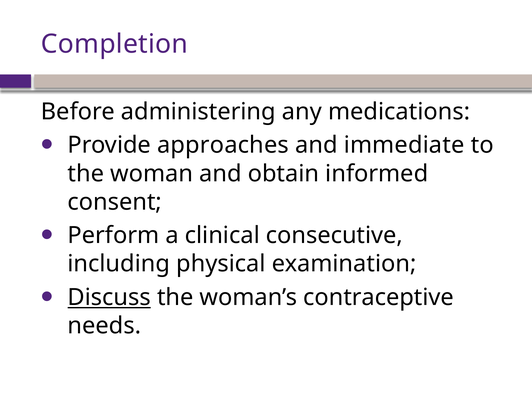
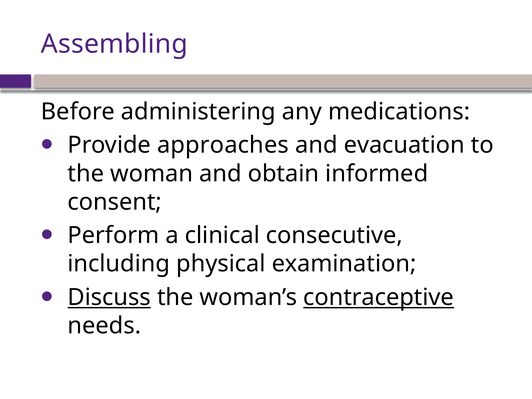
Completion: Completion -> Assembling
immediate: immediate -> evacuation
contraceptive underline: none -> present
